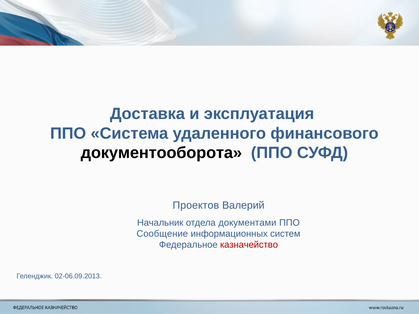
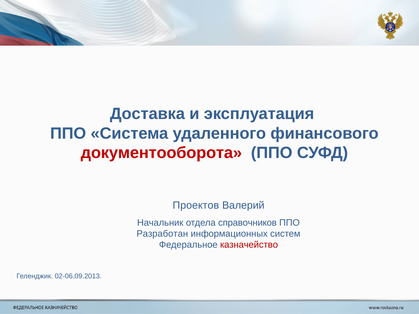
документооборота colour: black -> red
документами: документами -> справочников
Сообщение: Сообщение -> Разработан
